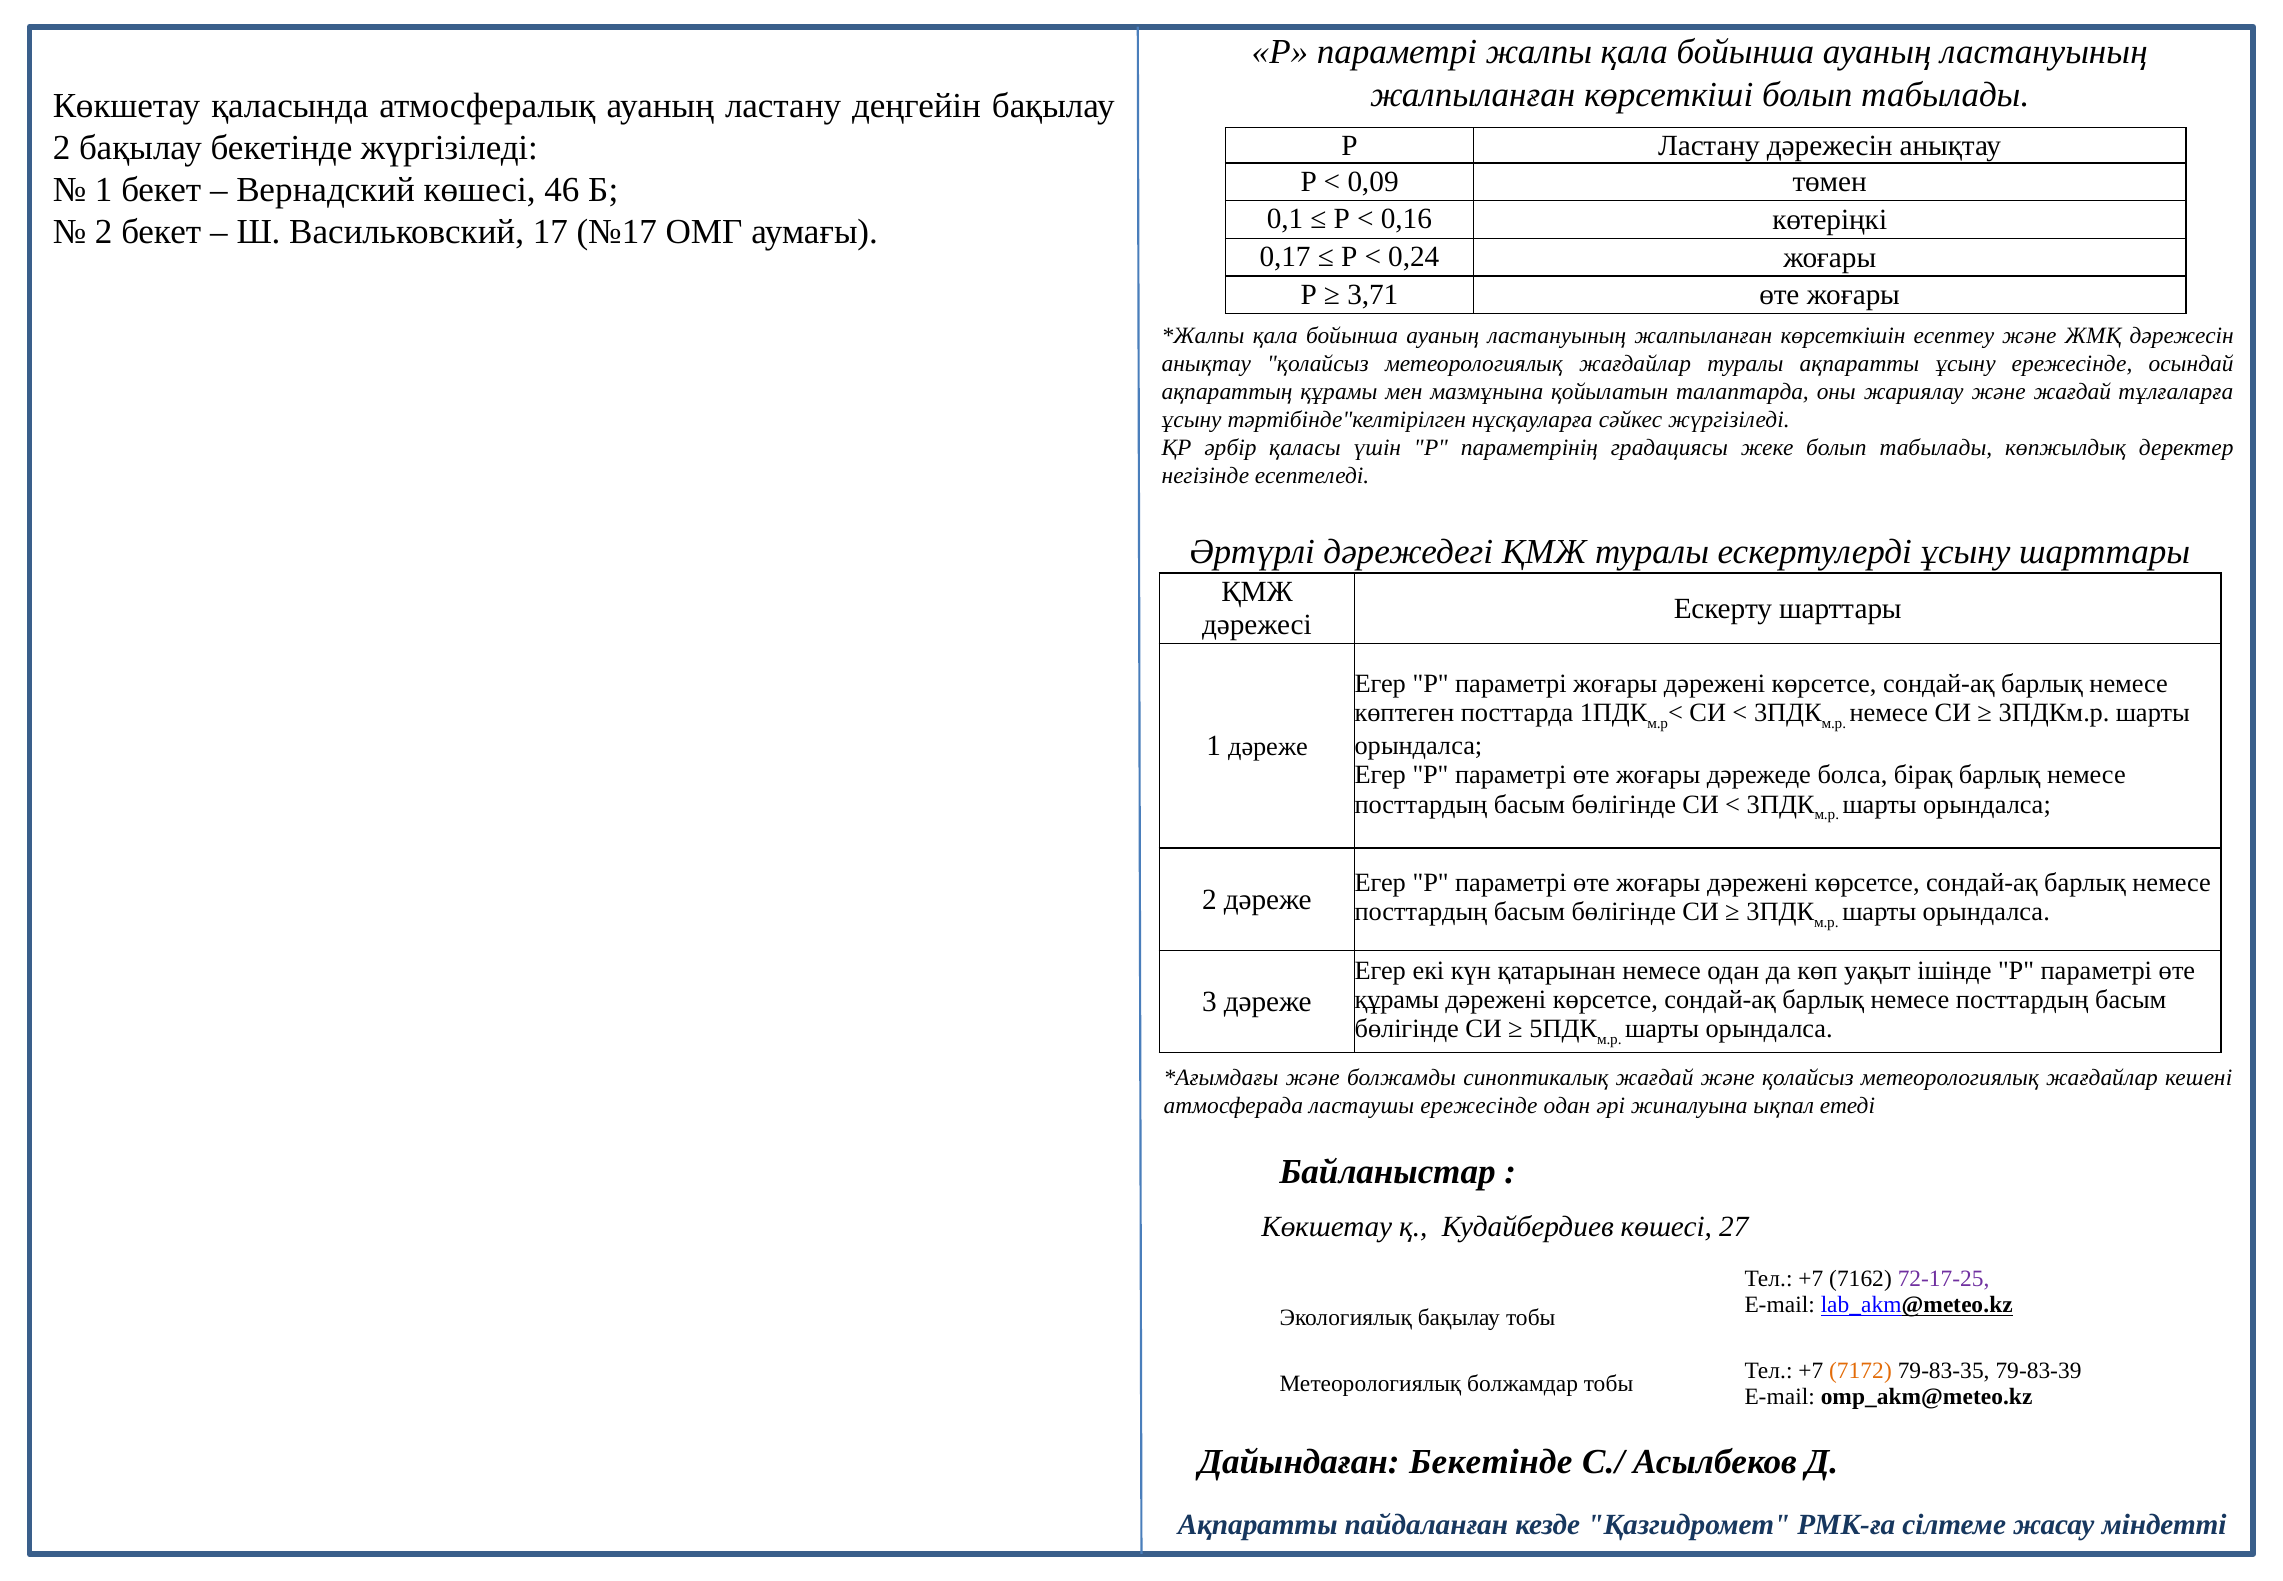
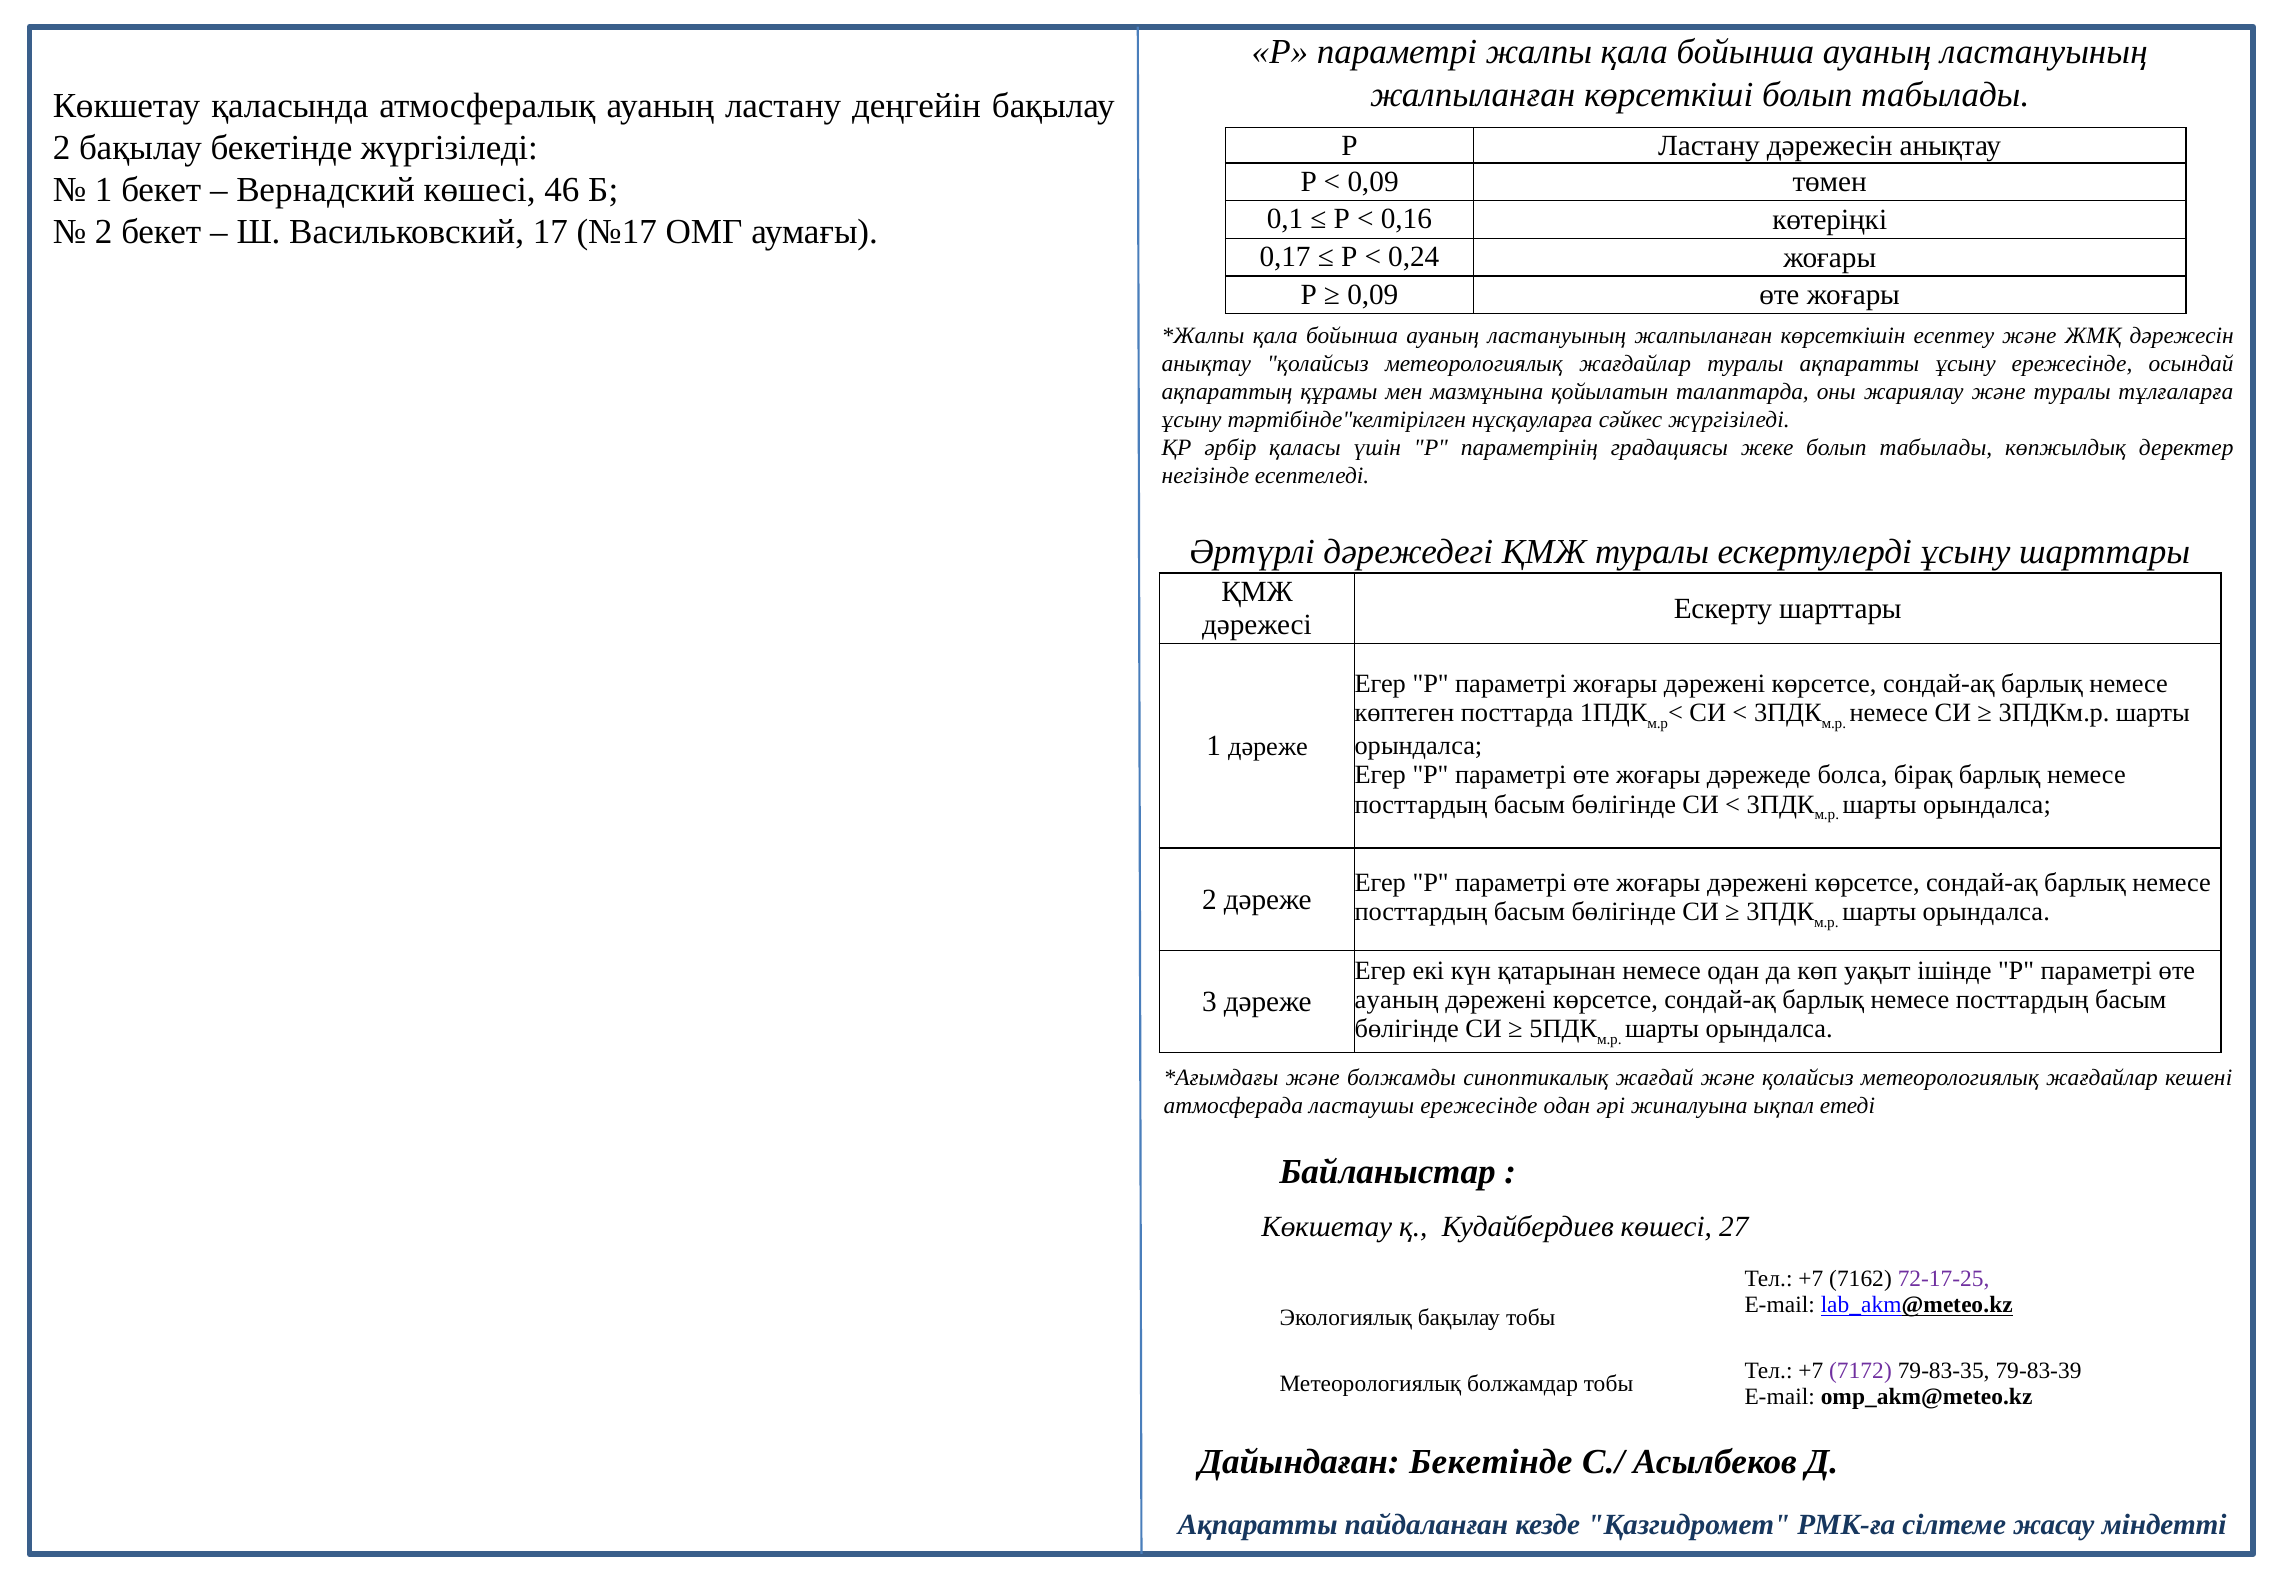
3,71 at (1373, 295): 3,71 -> 0,09
және жағдай: жағдай -> туралы
құрамы at (1397, 999): құрамы -> ауаның
7172 colour: orange -> purple
